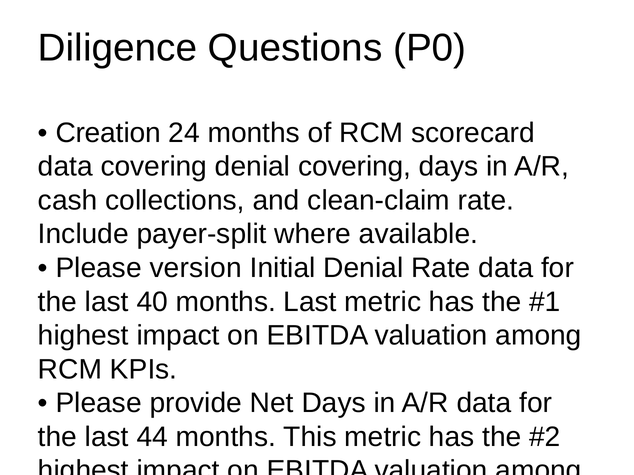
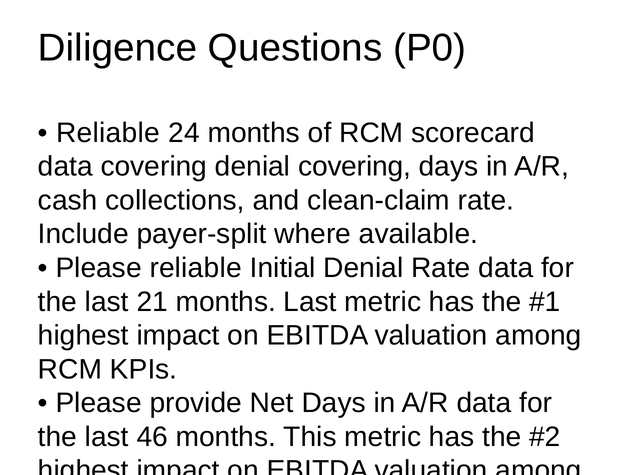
Creation at (108, 133): Creation -> Reliable
Please version: version -> reliable
40: 40 -> 21
44: 44 -> 46
